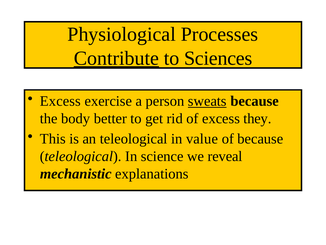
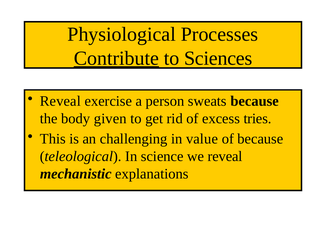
Excess at (60, 101): Excess -> Reveal
sweats underline: present -> none
better: better -> given
they: they -> tries
an teleological: teleological -> challenging
